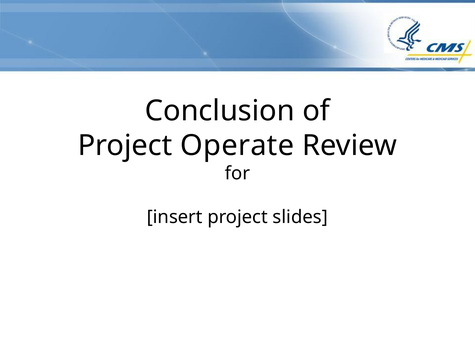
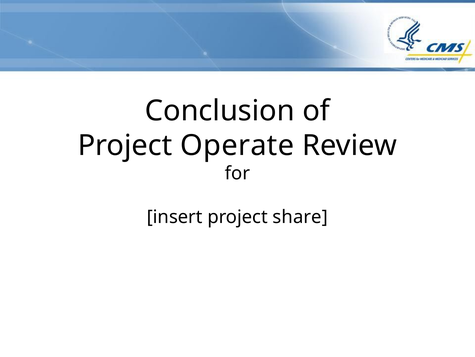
slides: slides -> share
